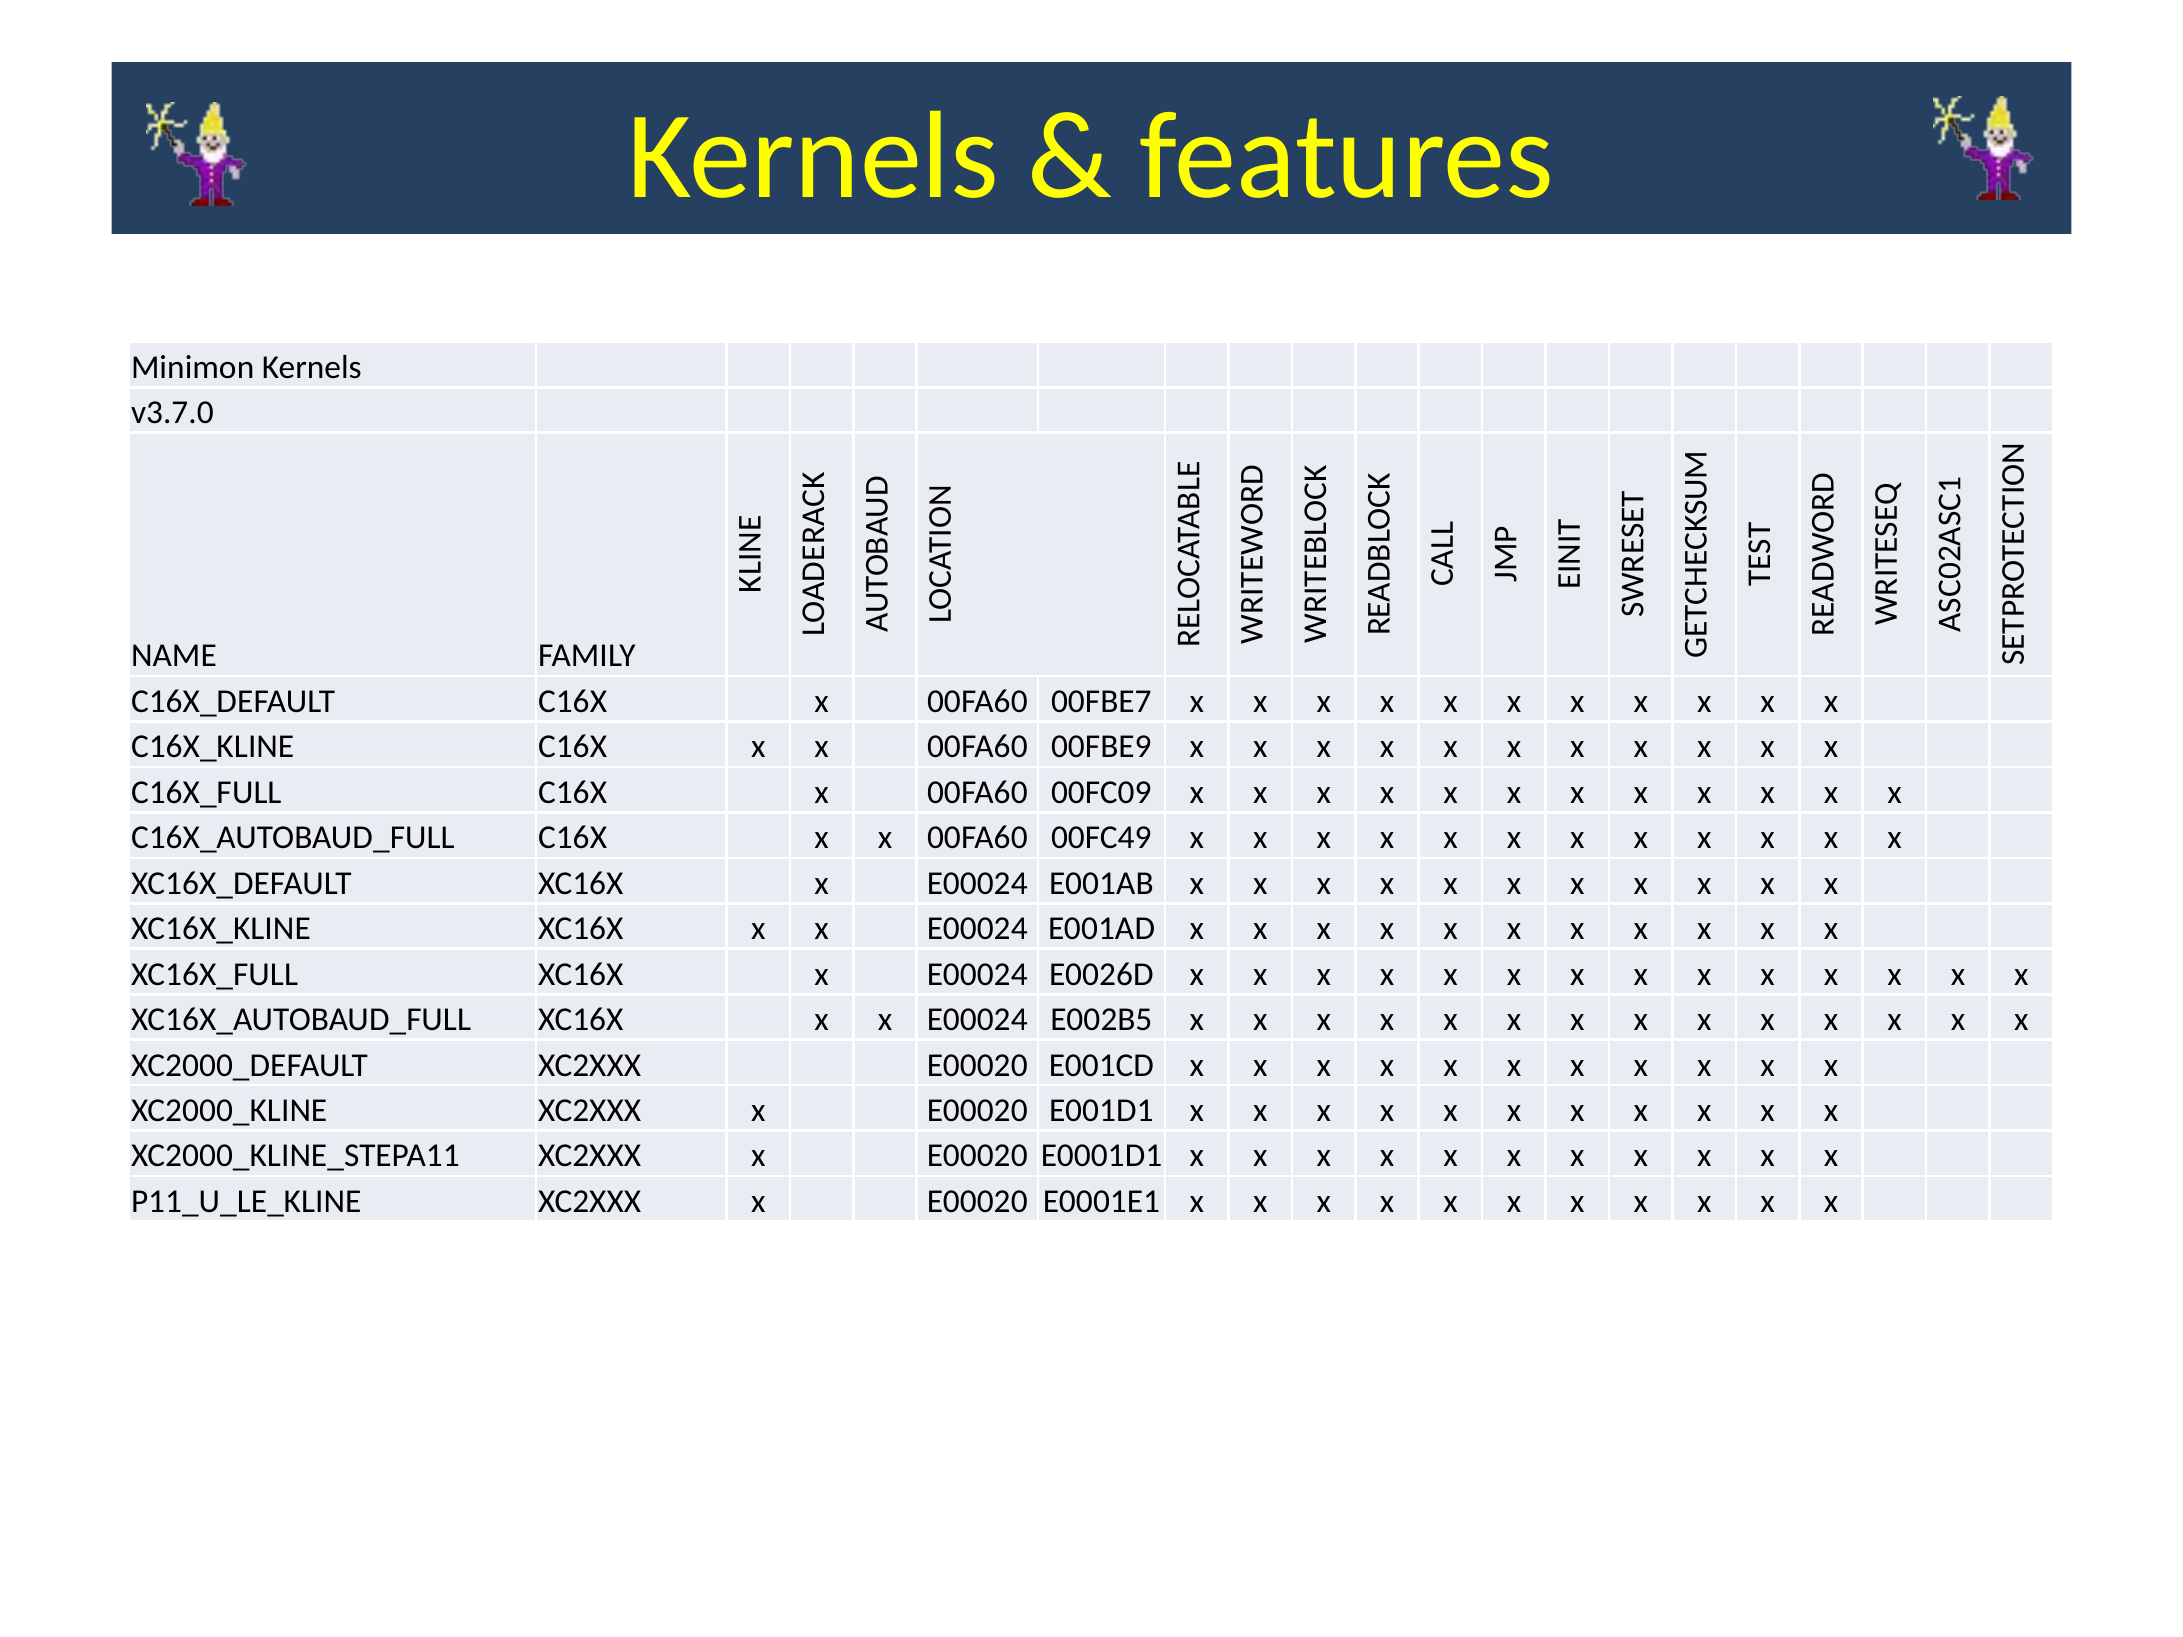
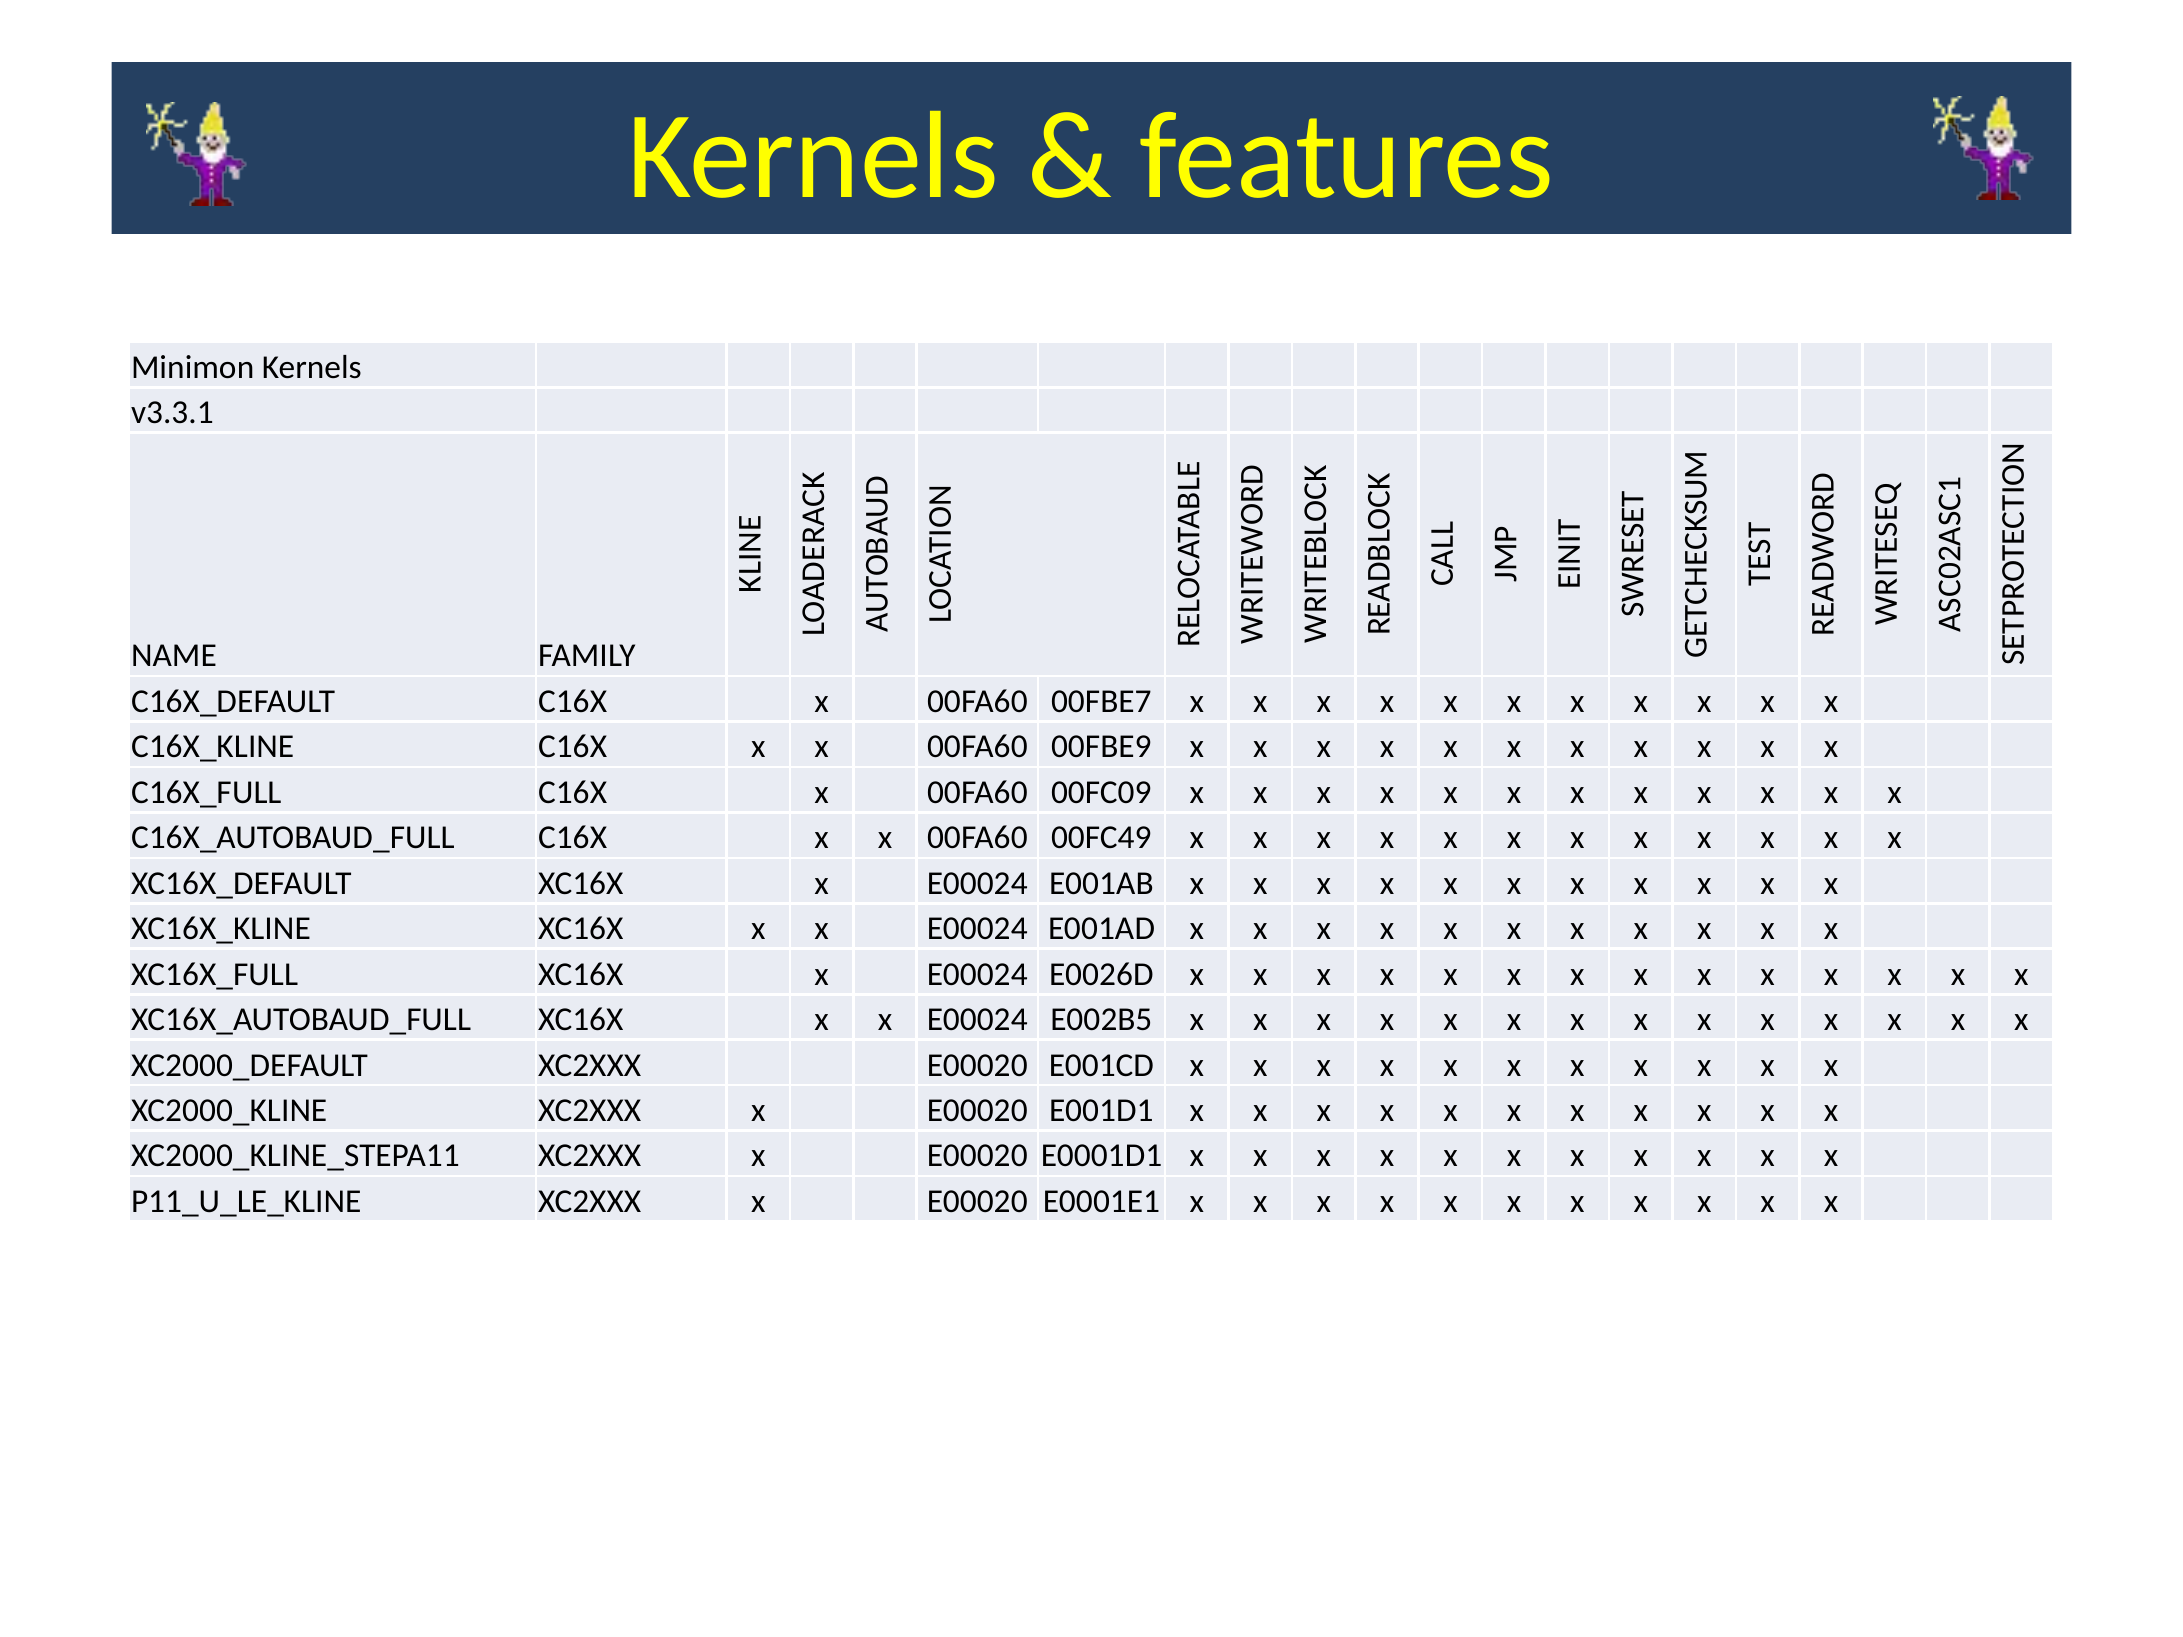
v3.7.0: v3.7.0 -> v3.3.1
